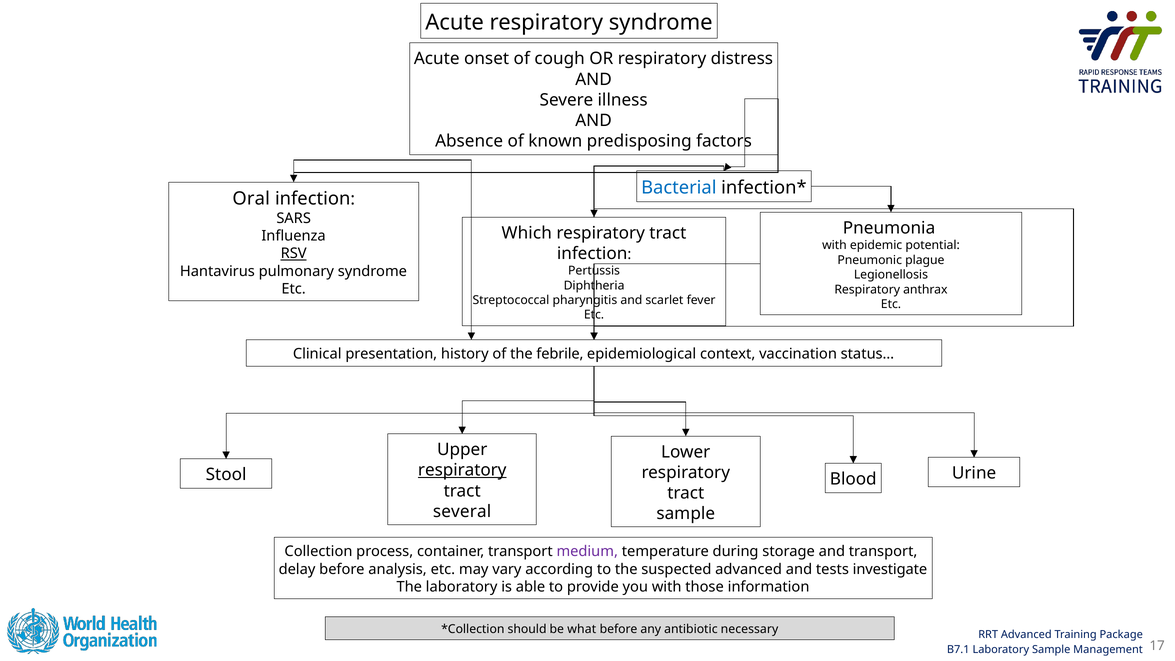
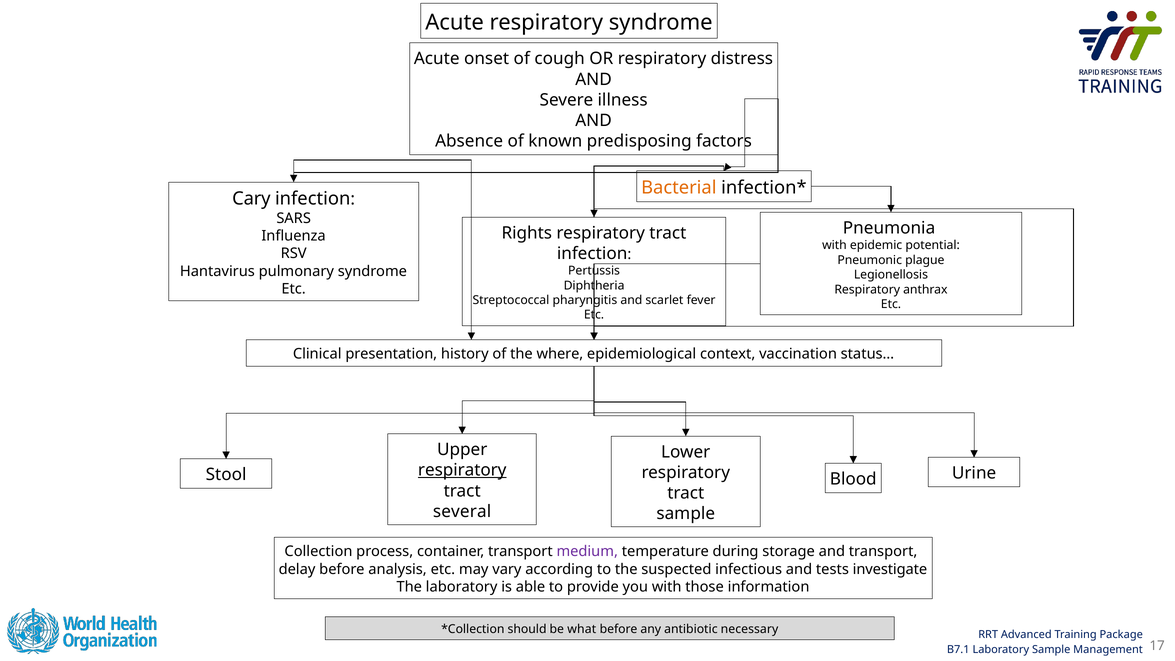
Bacterial colour: blue -> orange
Oral: Oral -> Cary
Which: Which -> Rights
RSV underline: present -> none
febrile: febrile -> where
suspected advanced: advanced -> infectious
